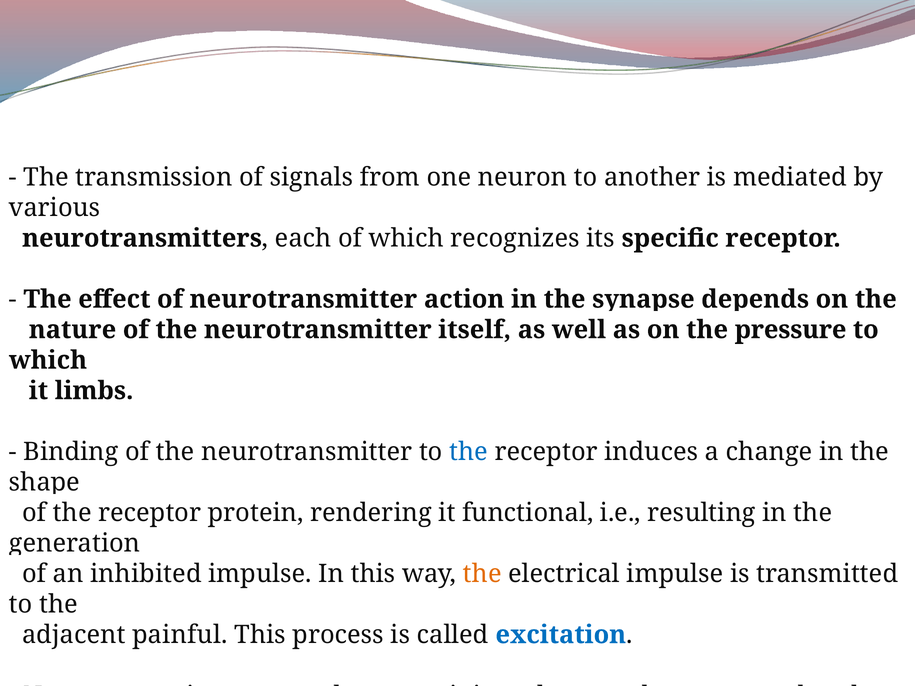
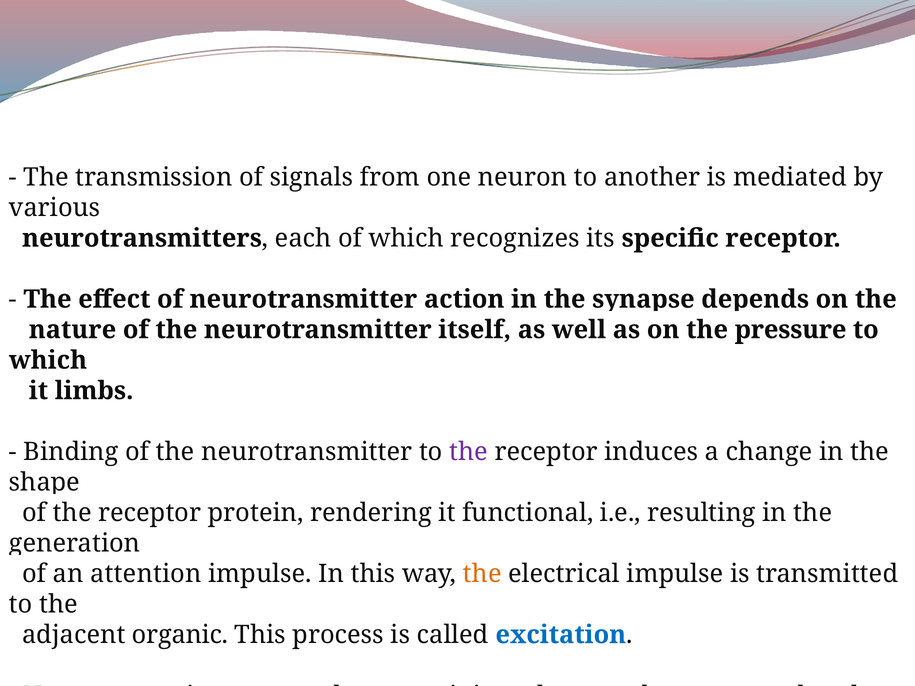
the at (469, 452) colour: blue -> purple
inhibited: inhibited -> attention
painful: painful -> organic
